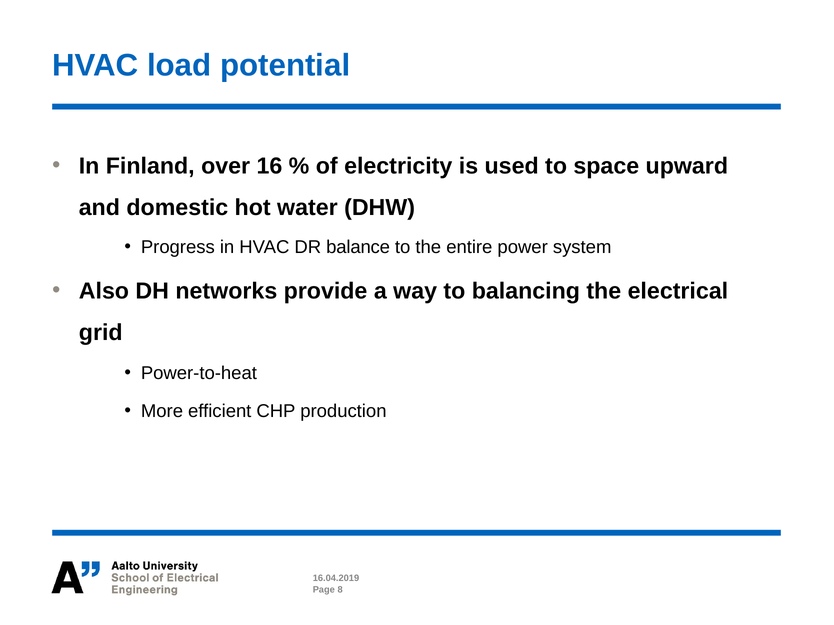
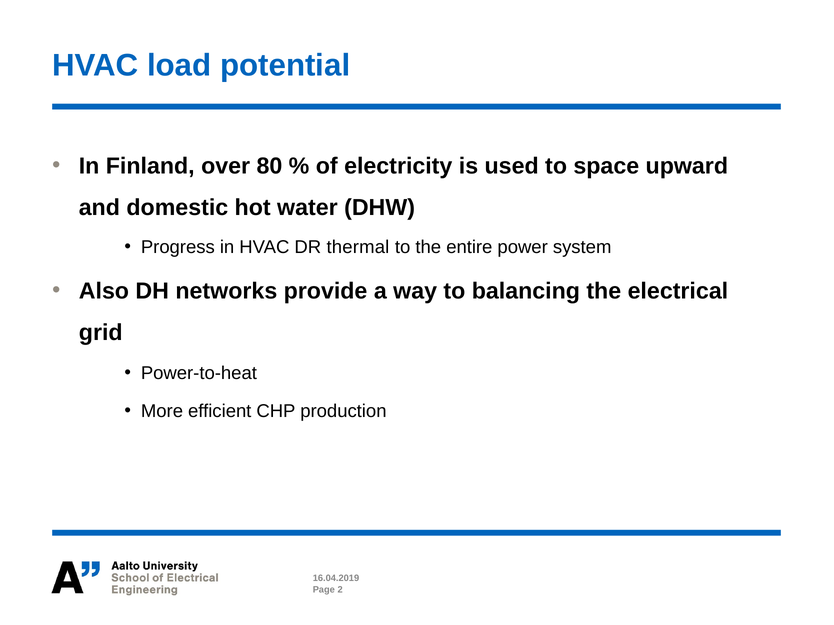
16: 16 -> 80
balance: balance -> thermal
8: 8 -> 2
